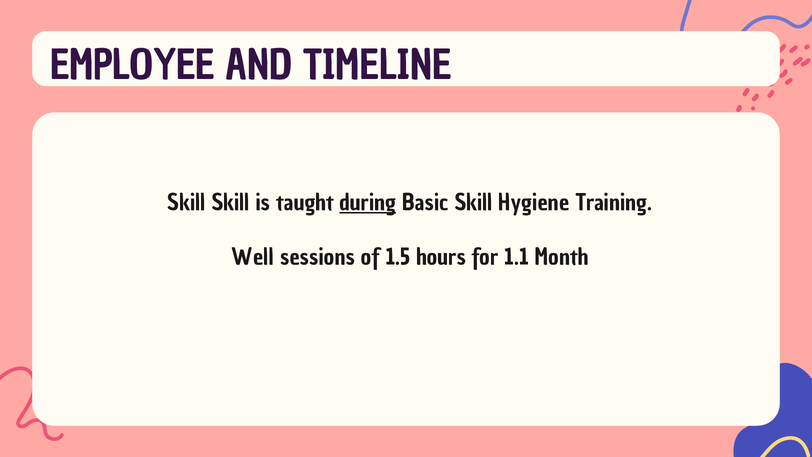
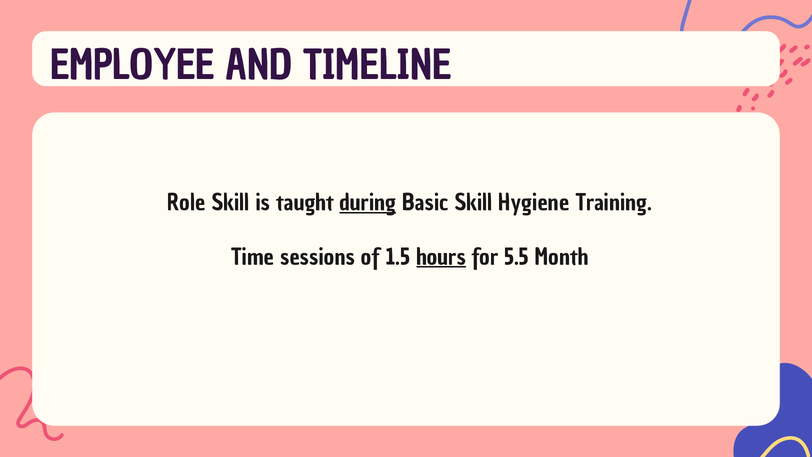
Skill at (186, 203): Skill -> Role
Well: Well -> Time
hours underline: none -> present
1.1: 1.1 -> 5.5
